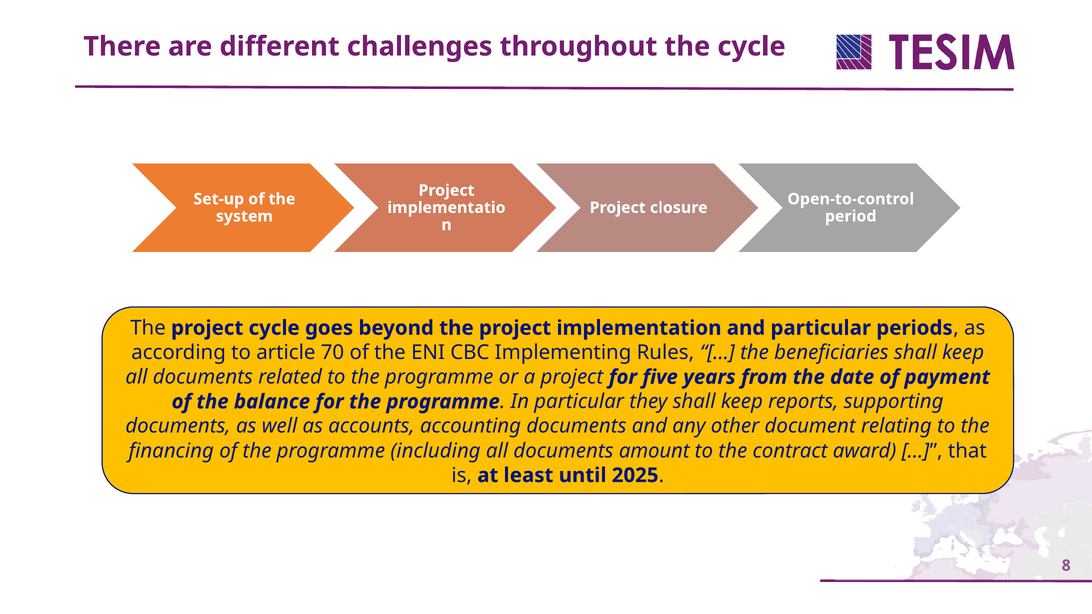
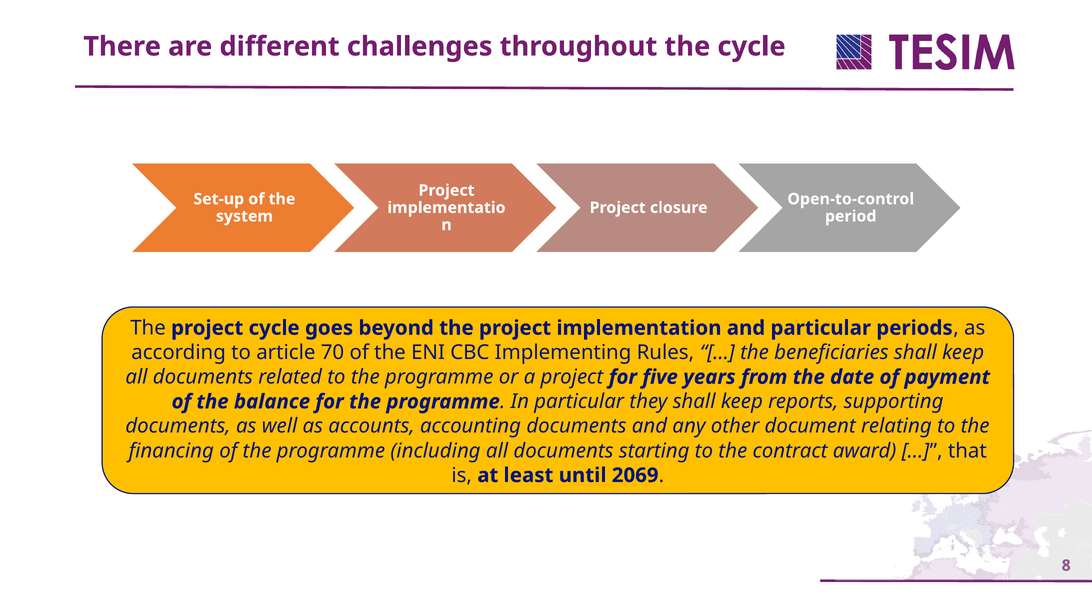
amount: amount -> starting
2025: 2025 -> 2069
